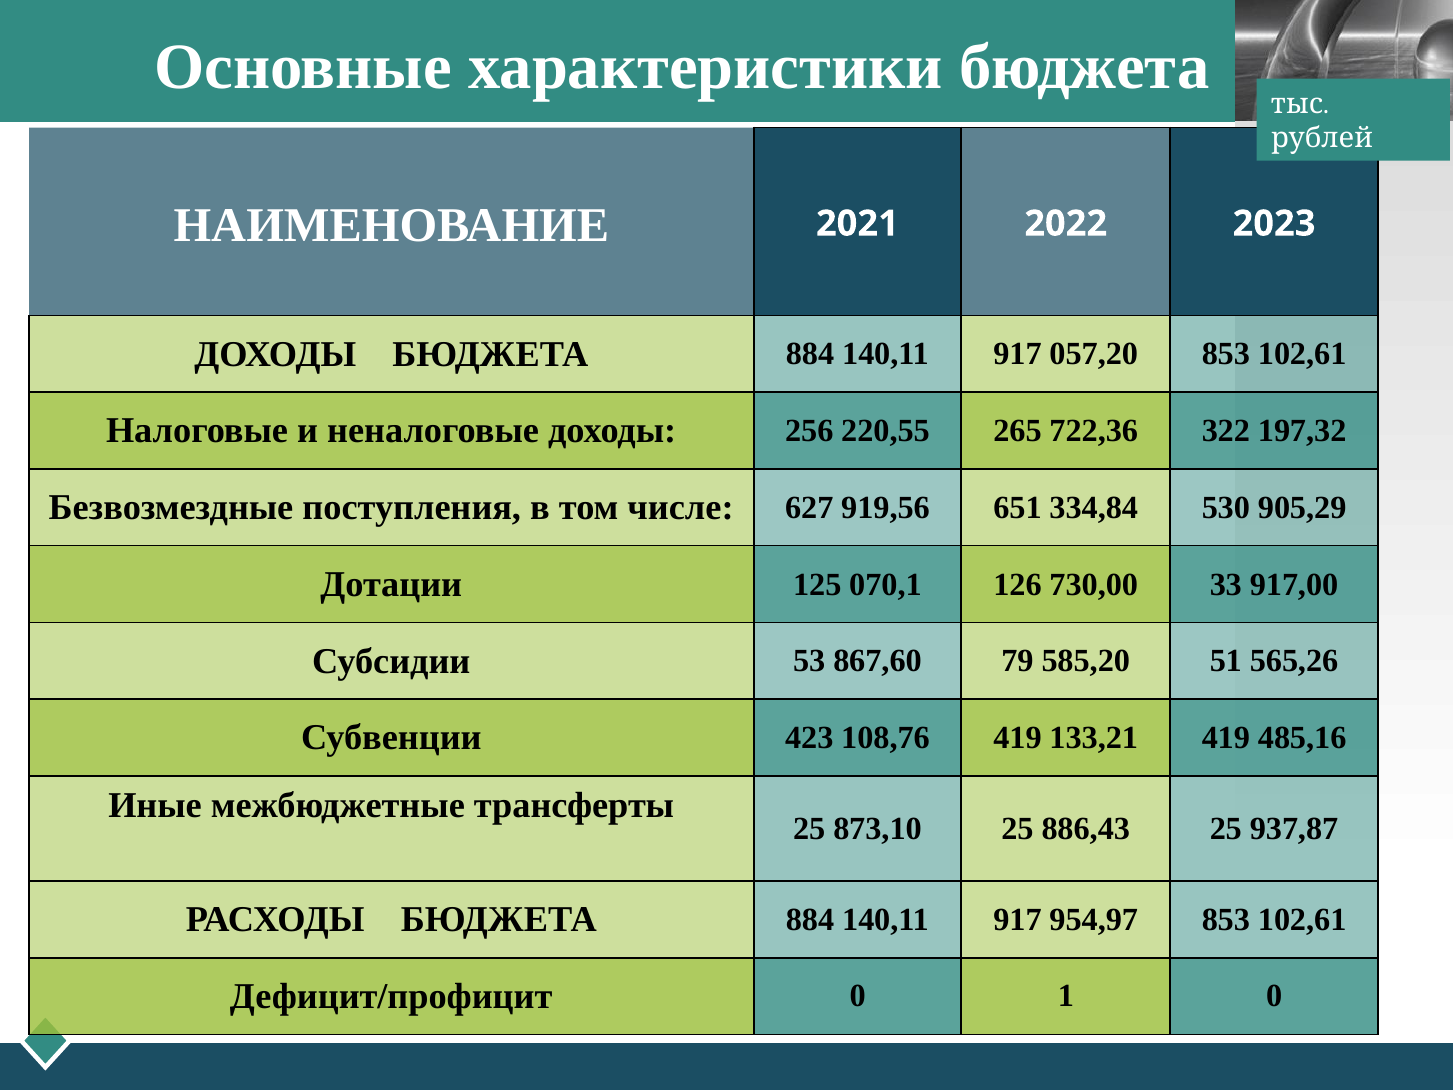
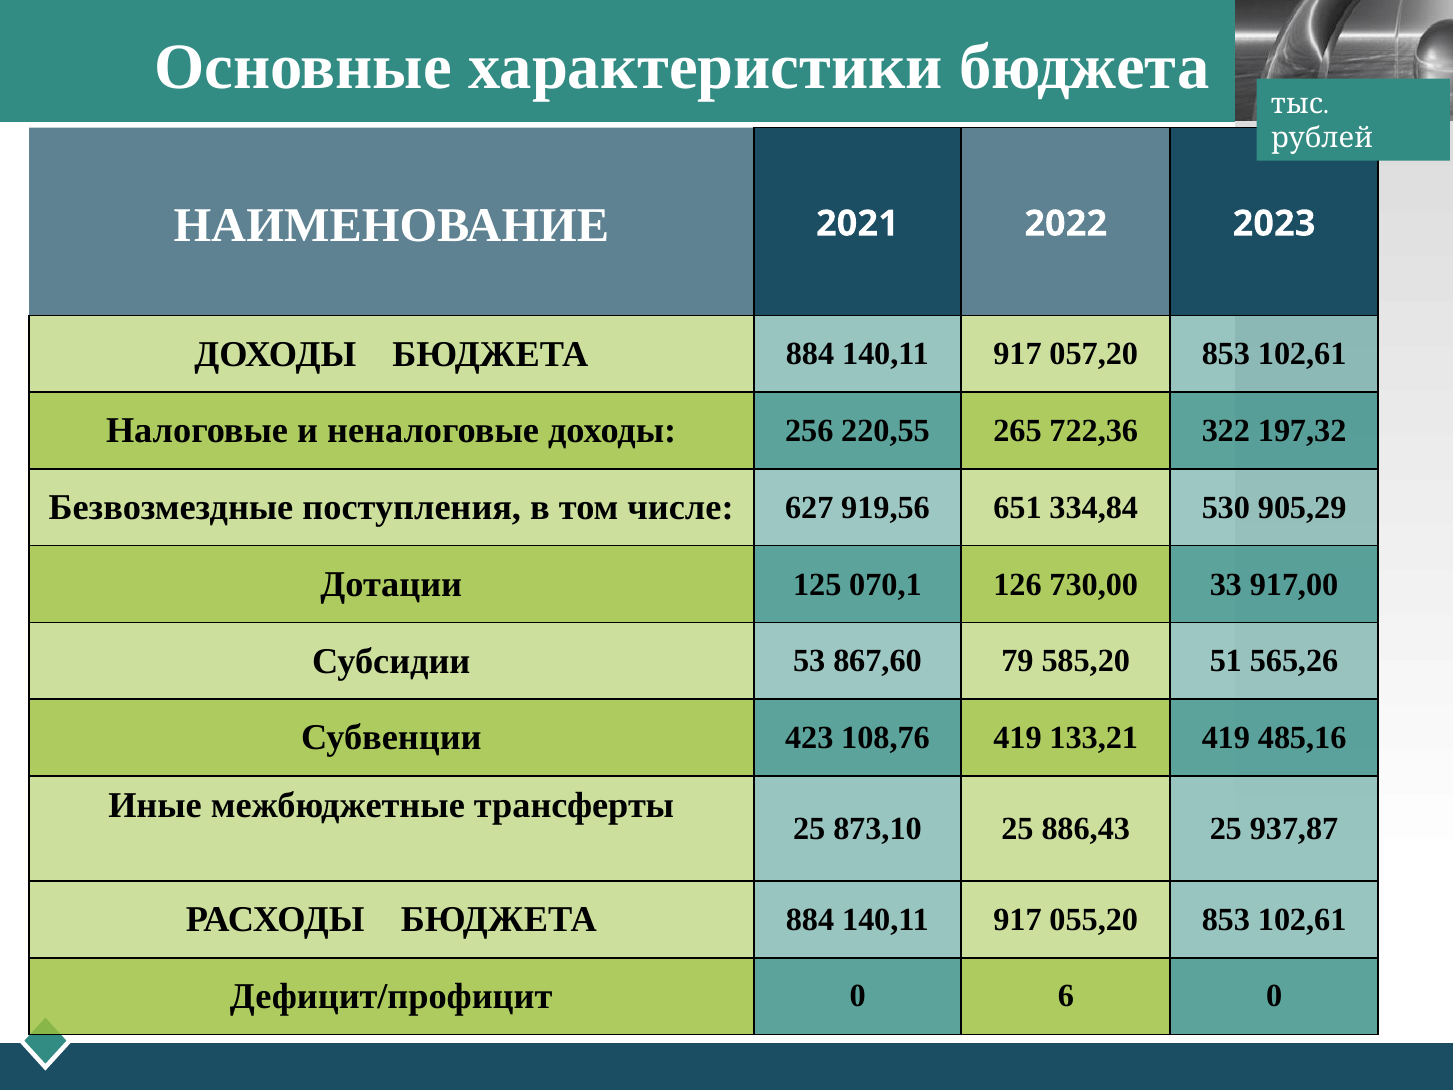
954,97: 954,97 -> 055,20
1: 1 -> 6
